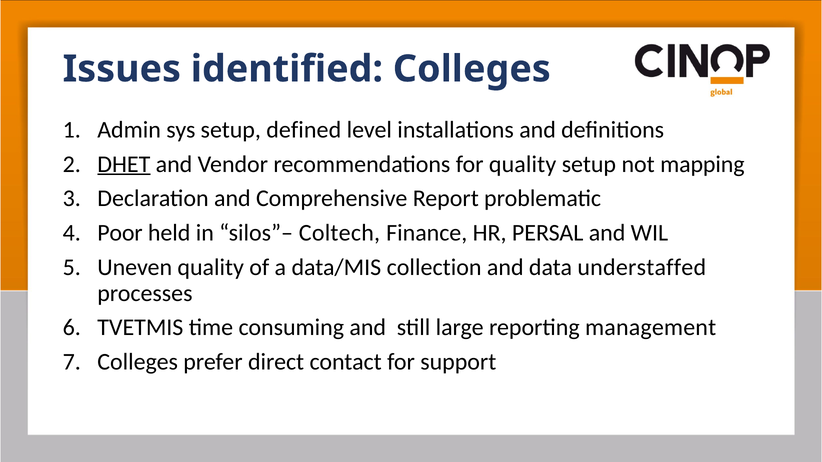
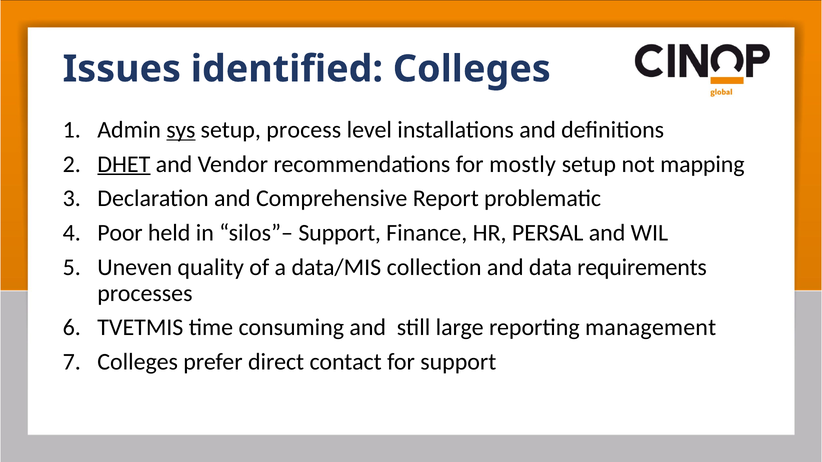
sys underline: none -> present
defined: defined -> process
for quality: quality -> mostly
silos”– Coltech: Coltech -> Support
understaffed: understaffed -> requirements
